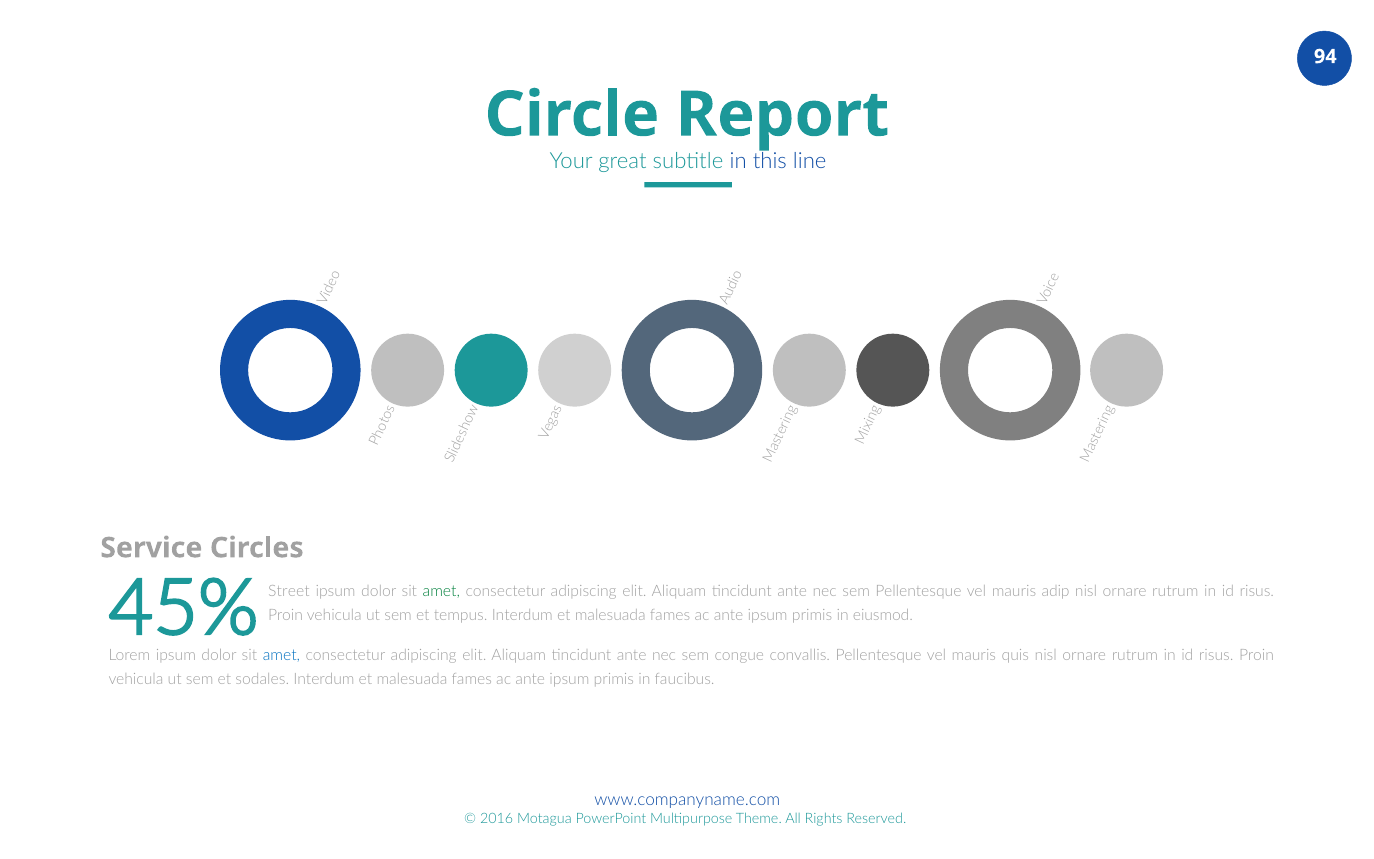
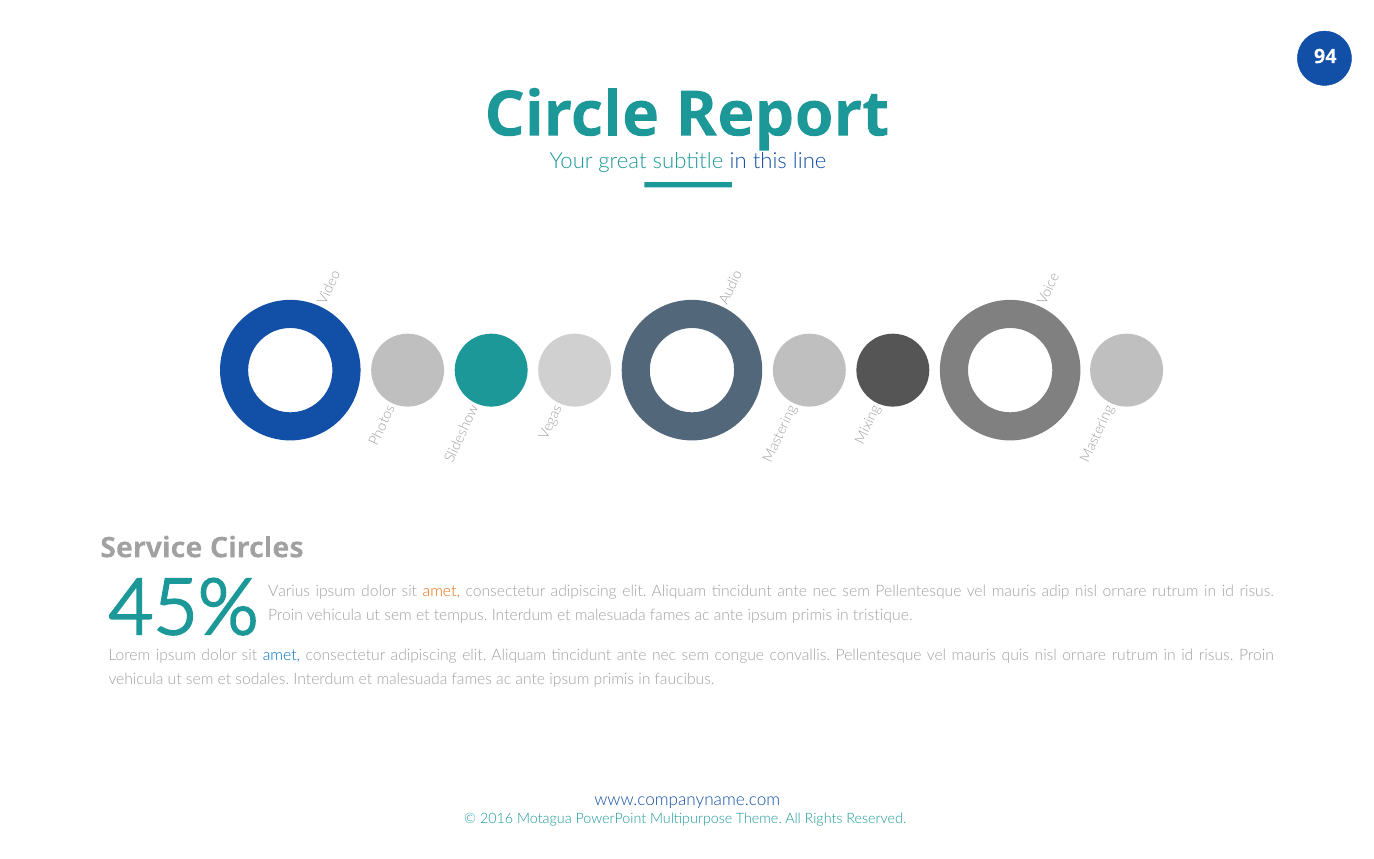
Street: Street -> Varius
amet at (441, 591) colour: green -> orange
eiusmod: eiusmod -> tristique
